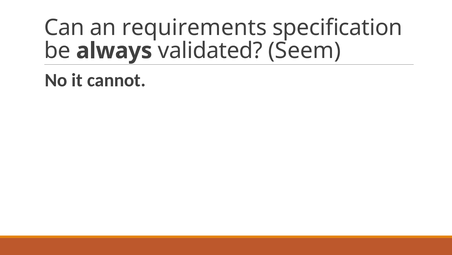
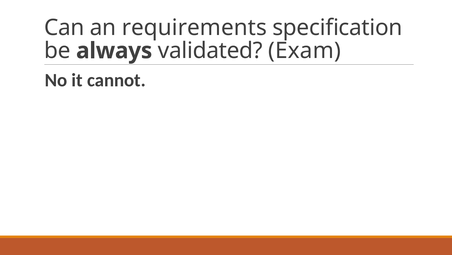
Seem: Seem -> Exam
